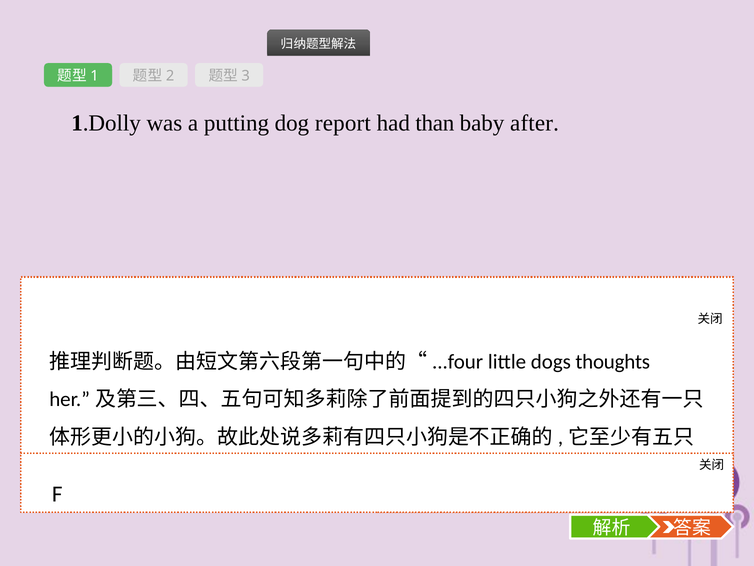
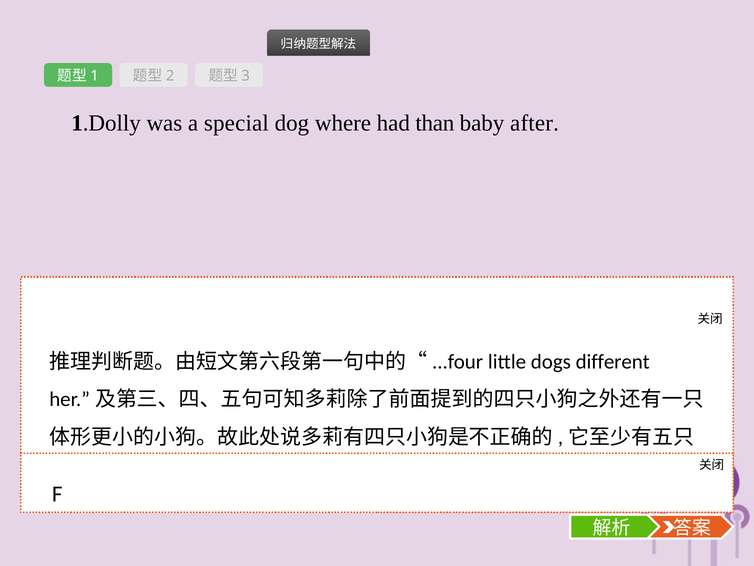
putting: putting -> special
report: report -> where
thoughts: thoughts -> different
